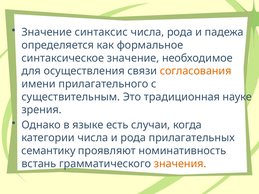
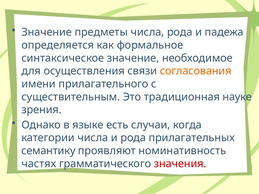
синтаксис: синтаксис -> предметы
встань: встань -> частях
значения colour: orange -> red
